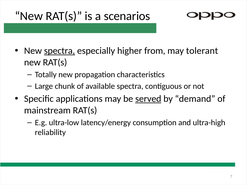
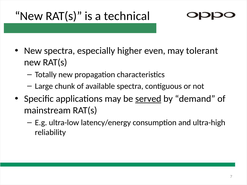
scenarios: scenarios -> technical
spectra at (60, 51) underline: present -> none
from: from -> even
